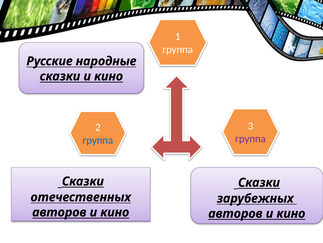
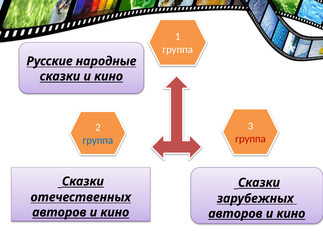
группа at (251, 138) colour: purple -> red
